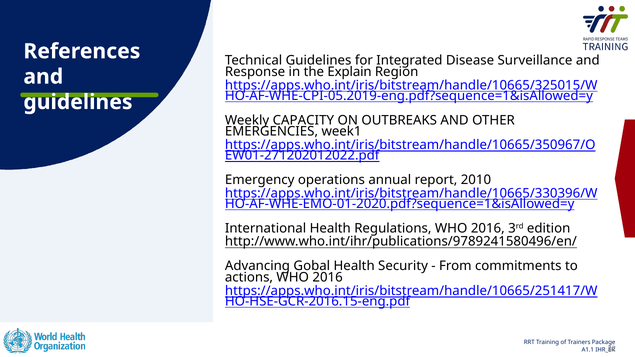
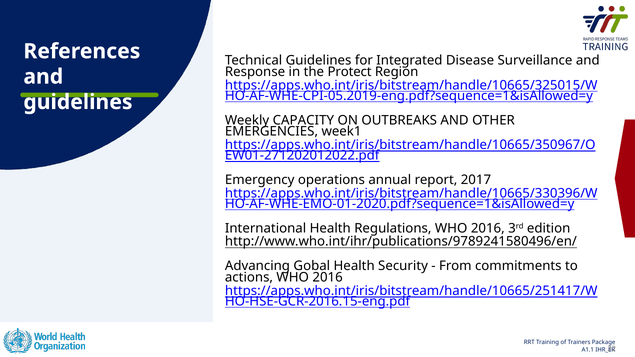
Explain: Explain -> Protect
2010: 2010 -> 2017
